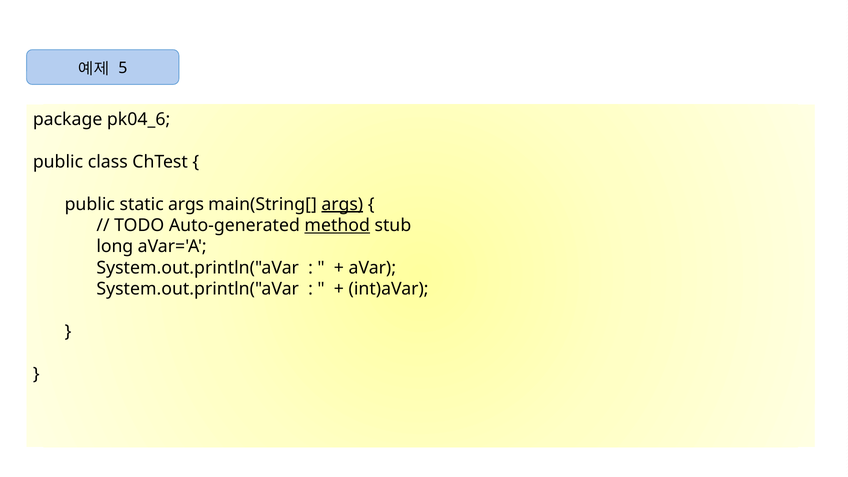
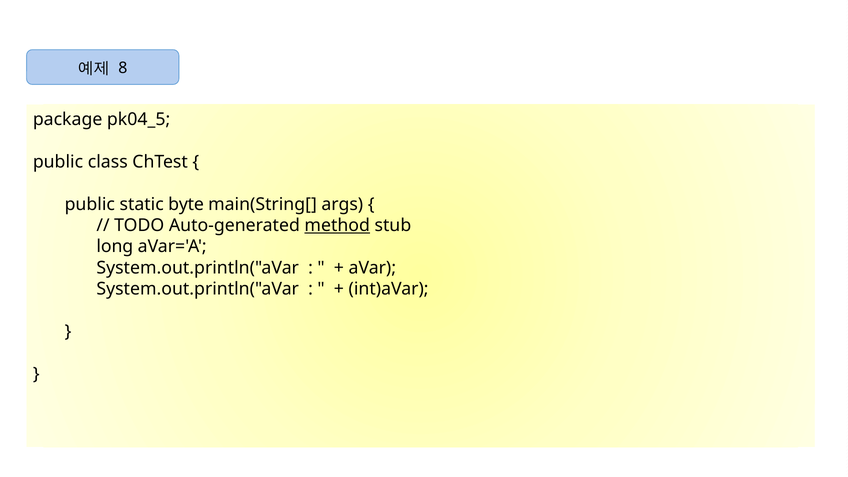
5: 5 -> 8
pk04_6: pk04_6 -> pk04_5
static args: args -> byte
args at (342, 204) underline: present -> none
